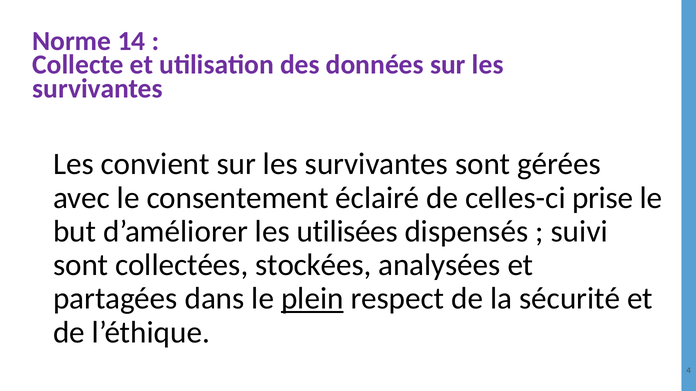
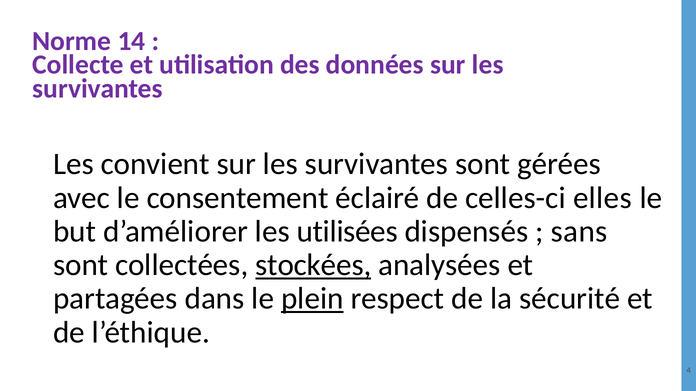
prise: prise -> elles
suivi: suivi -> sans
stockées underline: none -> present
